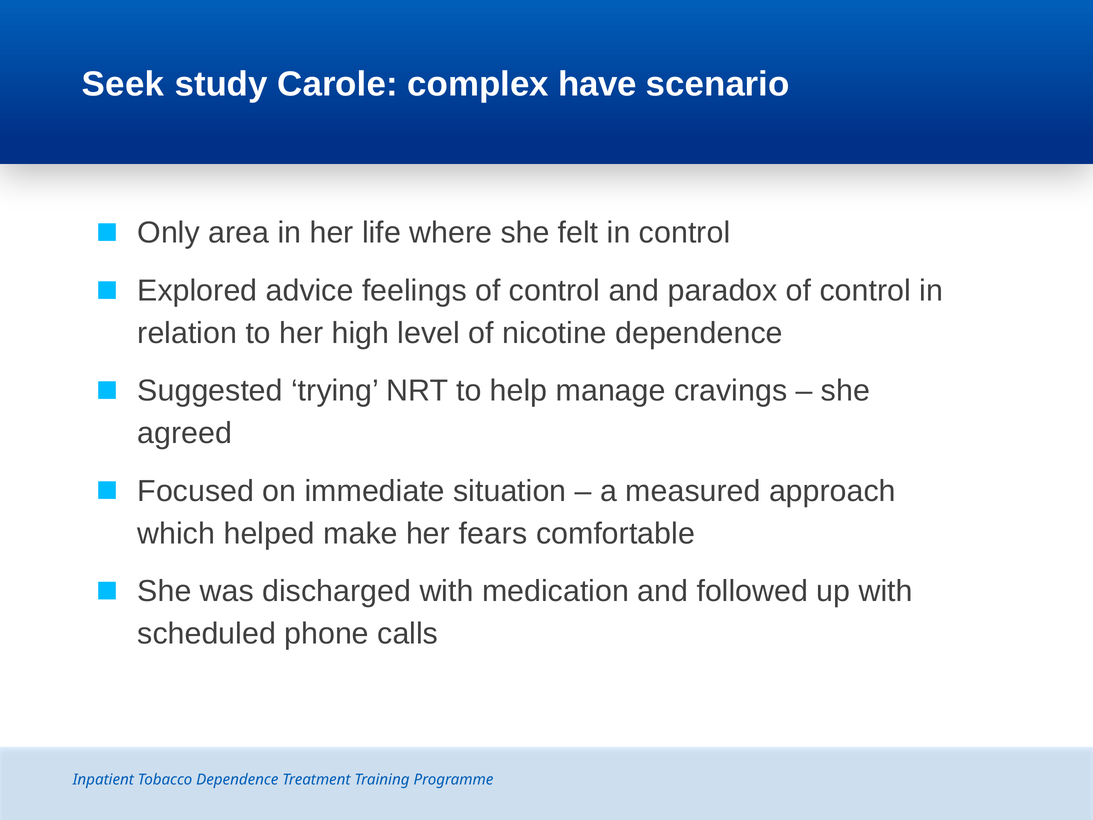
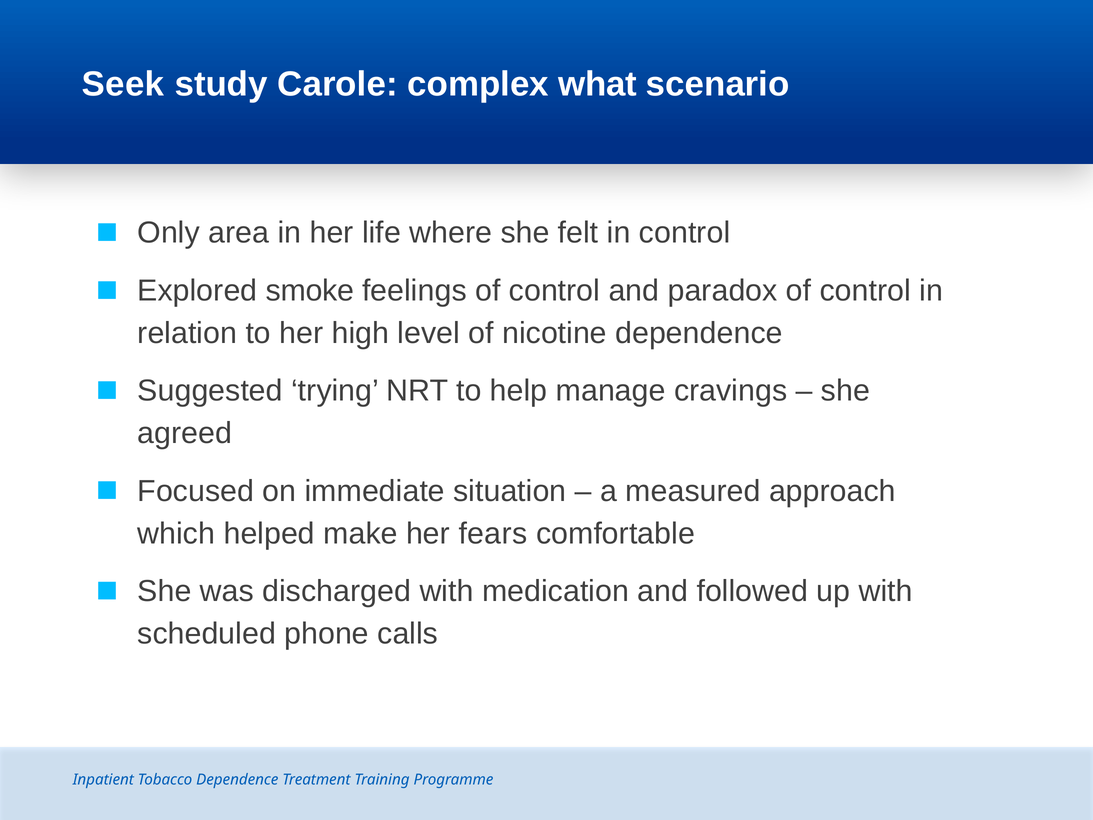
have: have -> what
advice: advice -> smoke
